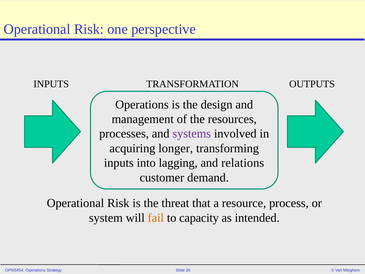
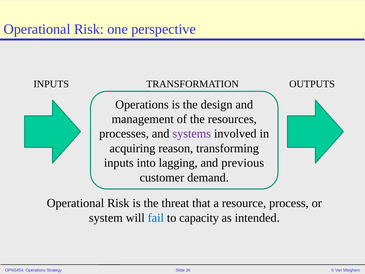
longer: longer -> reason
relations: relations -> previous
fail colour: orange -> blue
